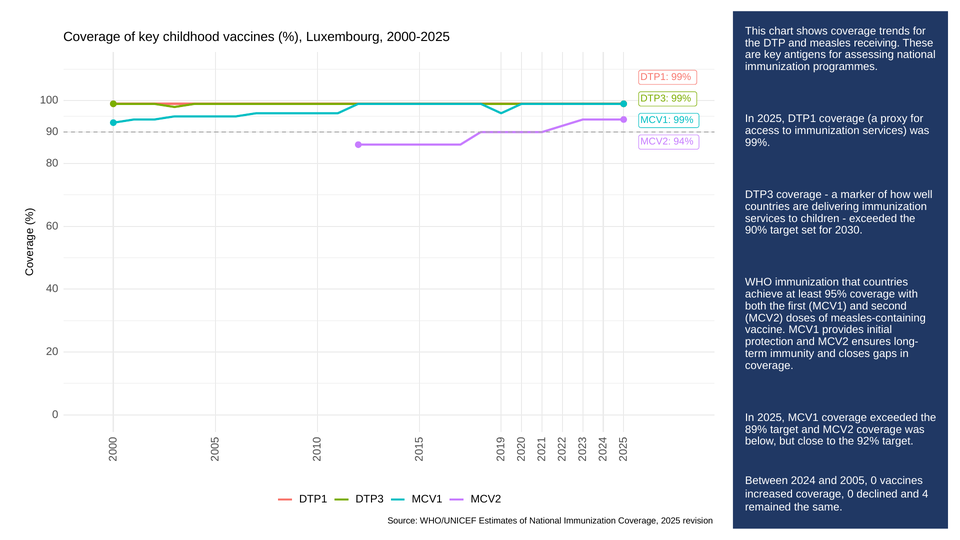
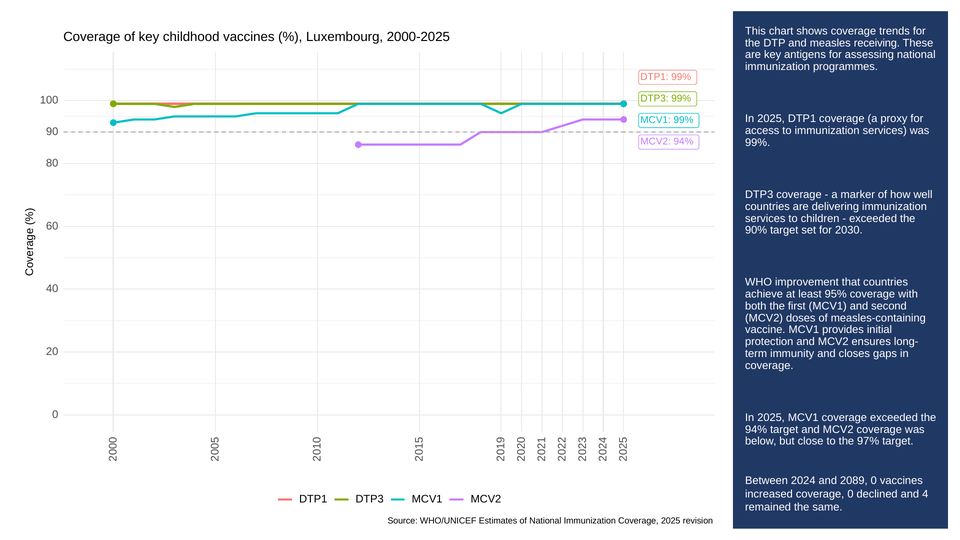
WHO immunization: immunization -> improvement
89% at (756, 429): 89% -> 94%
92%: 92% -> 97%
2005: 2005 -> 2089
